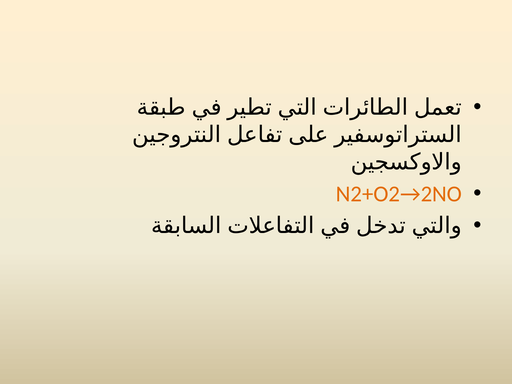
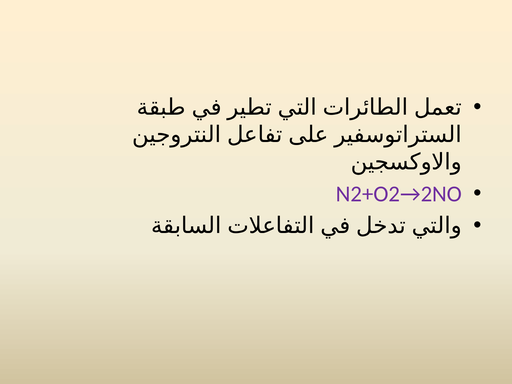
N2+O2→2NO colour: orange -> purple
